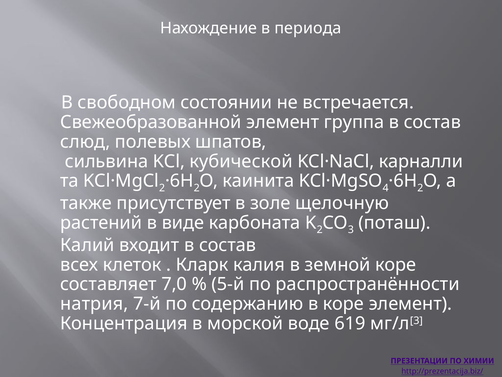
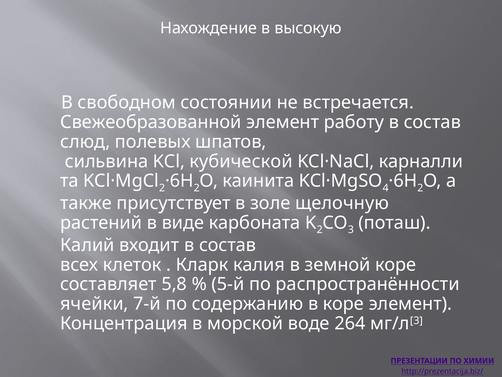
периода: периода -> высокую
группа: группа -> работу
7,0: 7,0 -> 5,8
натрия: натрия -> ячейки
619: 619 -> 264
